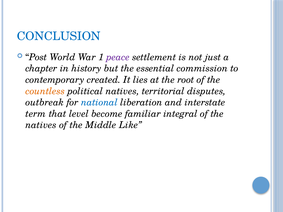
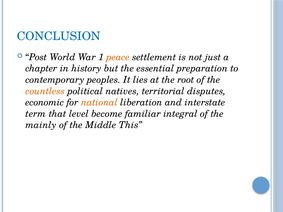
peace colour: purple -> orange
commission: commission -> preparation
created: created -> peoples
outbreak: outbreak -> economic
national colour: blue -> orange
natives at (41, 125): natives -> mainly
Like: Like -> This
